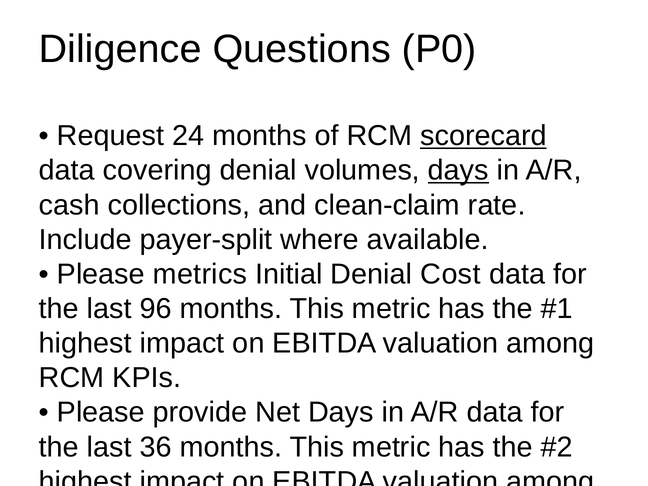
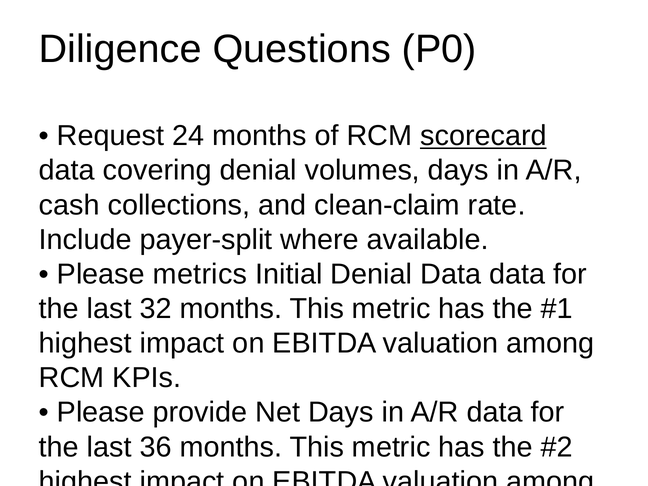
days at (458, 170) underline: present -> none
Denial Cost: Cost -> Data
96: 96 -> 32
